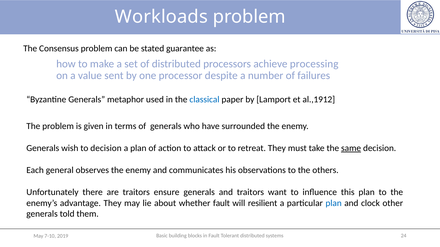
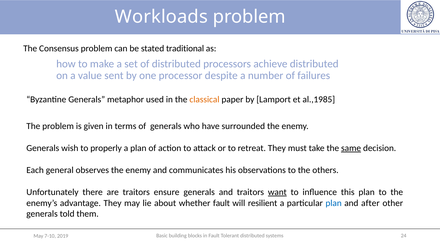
guarantee: guarantee -> traditional
achieve processing: processing -> distributed
classical colour: blue -> orange
al.,1912: al.,1912 -> al.,1985
to decision: decision -> properly
want underline: none -> present
clock: clock -> after
